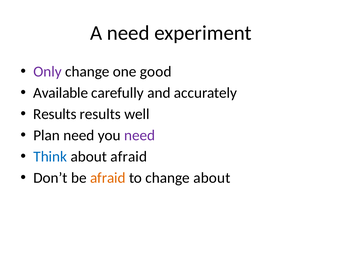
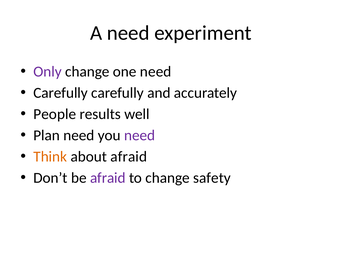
one good: good -> need
Available at (61, 93): Available -> Carefully
Results at (55, 114): Results -> People
Think colour: blue -> orange
afraid at (108, 178) colour: orange -> purple
change about: about -> safety
